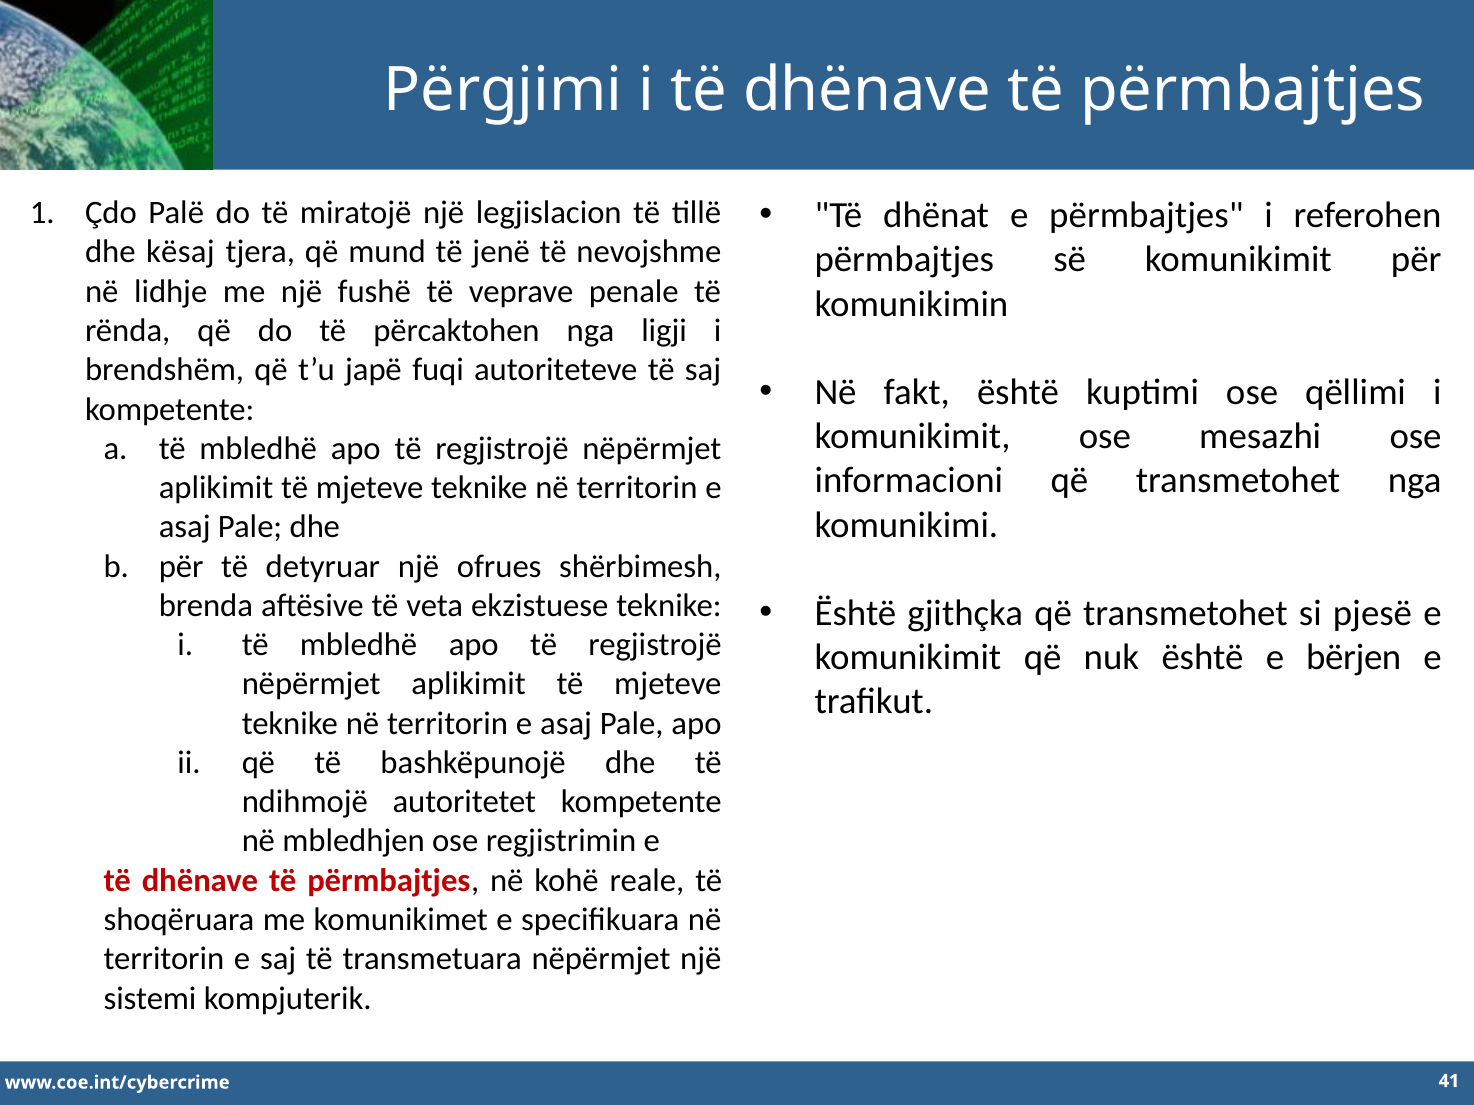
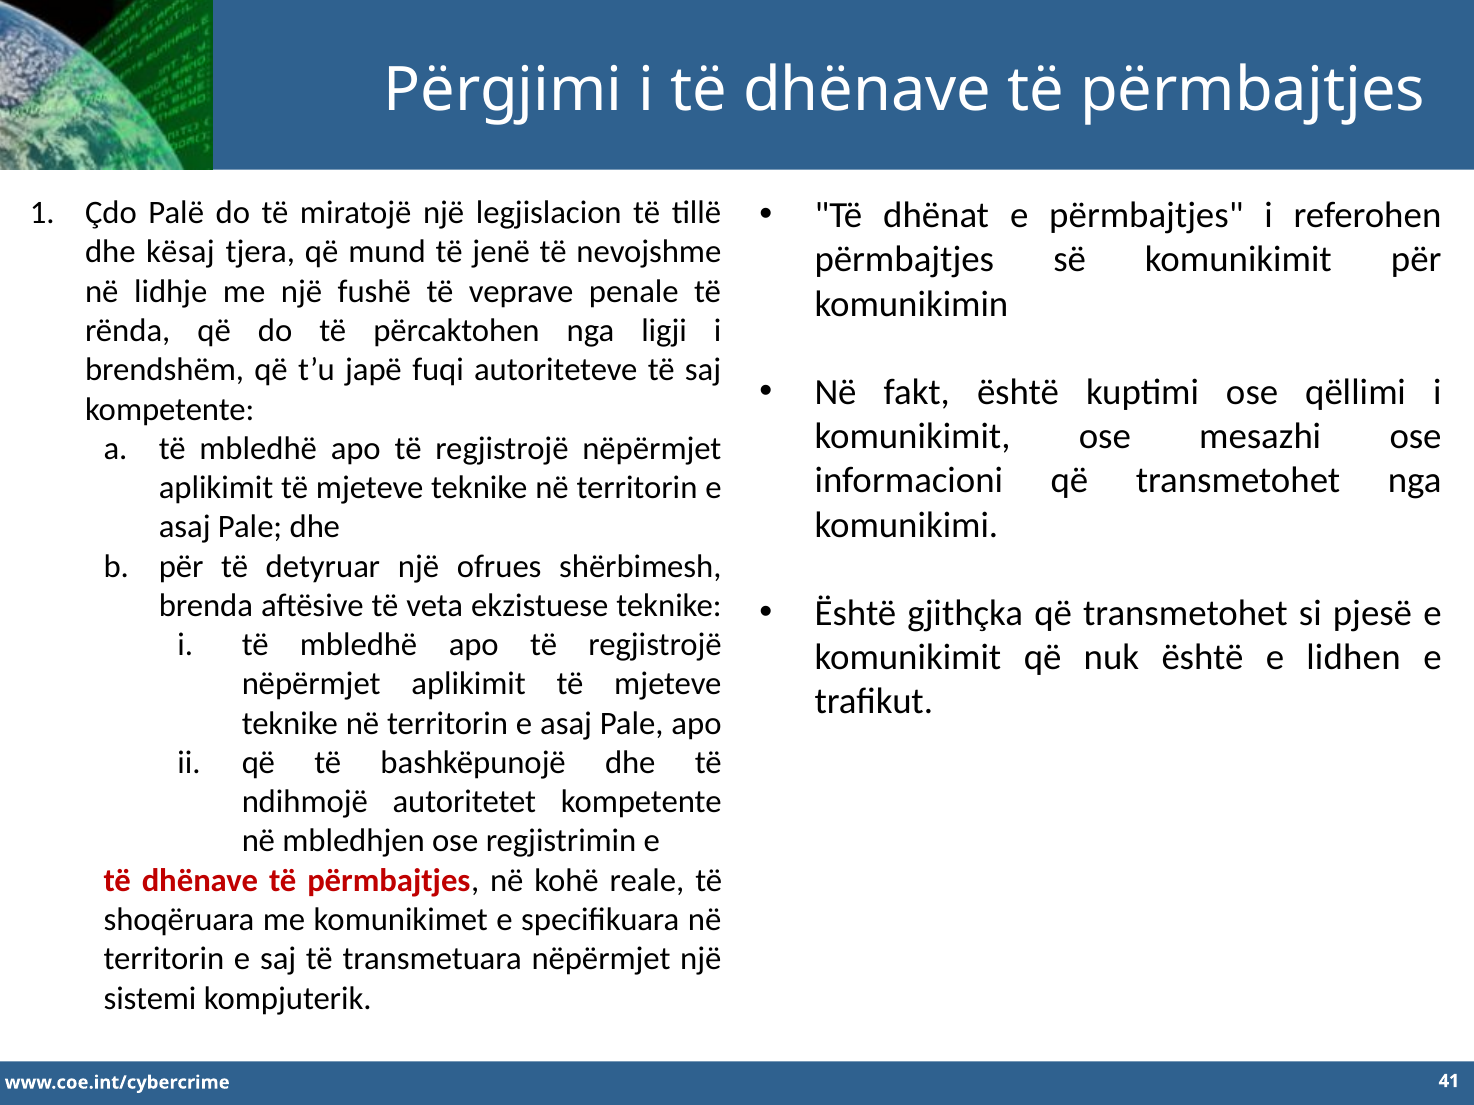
bërjen: bërjen -> lidhen
